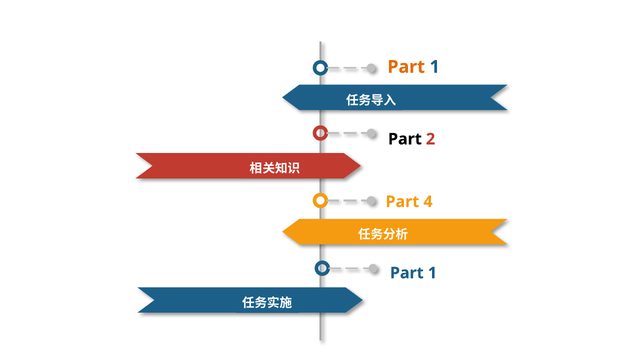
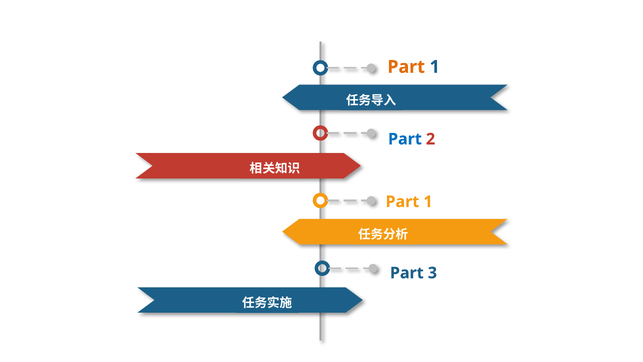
Part at (405, 139) colour: black -> blue
4 at (428, 202): 4 -> 1
1 at (432, 273): 1 -> 3
